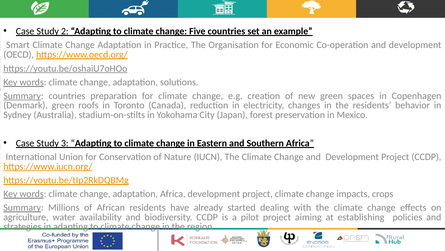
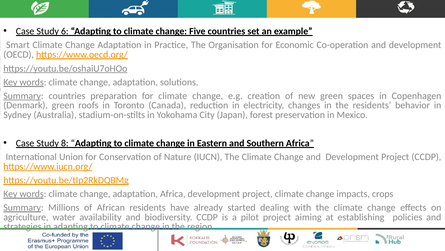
2: 2 -> 6
3: 3 -> 8
